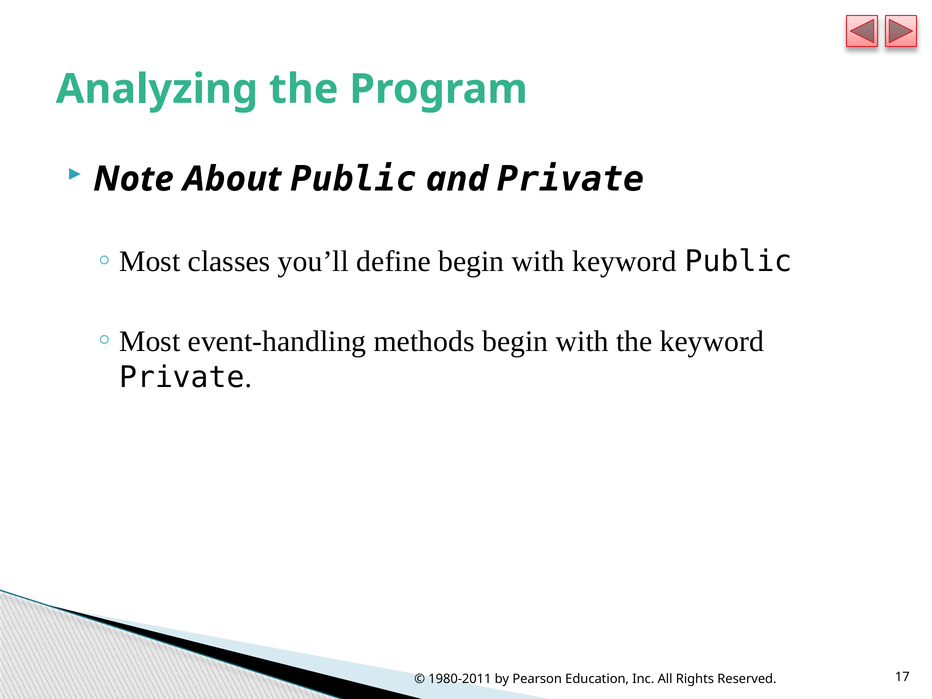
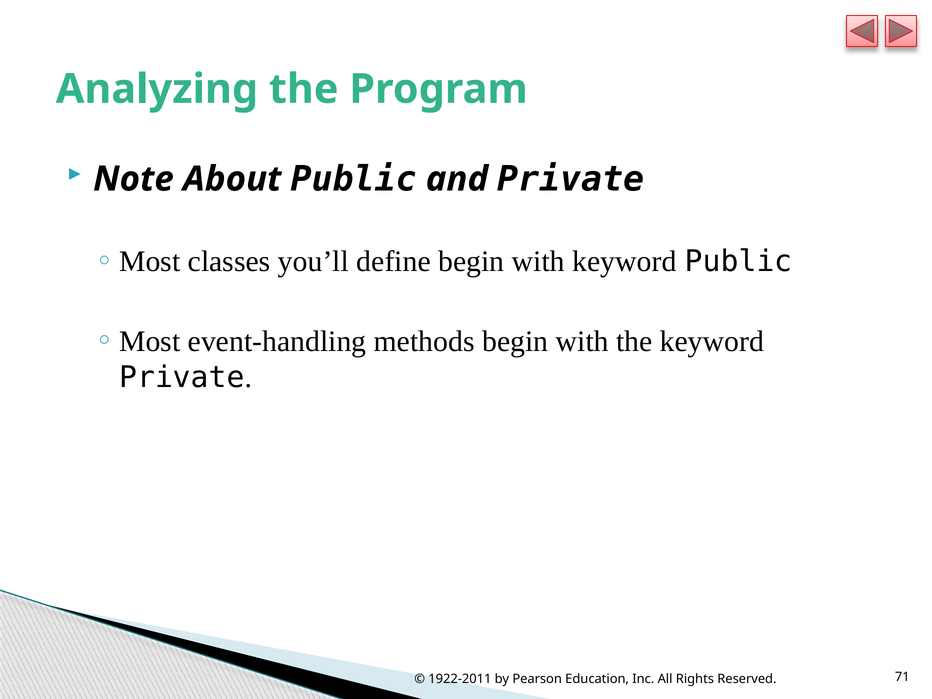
1980-2011: 1980-2011 -> 1922-2011
17: 17 -> 71
